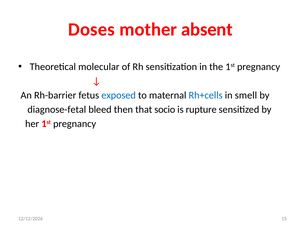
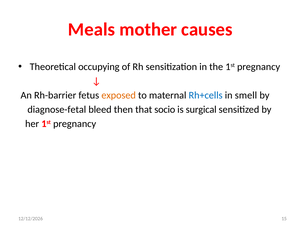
Doses: Doses -> Meals
absent: absent -> causes
molecular: molecular -> occupying
exposed colour: blue -> orange
rupture: rupture -> surgical
